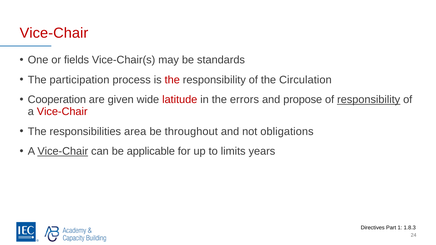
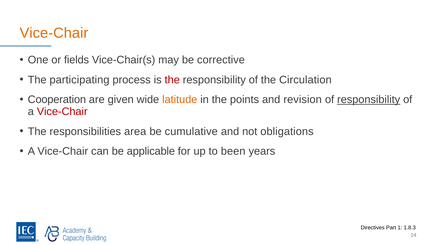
Vice-Chair at (54, 33) colour: red -> orange
standards: standards -> corrective
participation: participation -> participating
latitude colour: red -> orange
errors: errors -> points
propose: propose -> revision
throughout: throughout -> cumulative
Vice-Chair at (63, 151) underline: present -> none
limits: limits -> been
